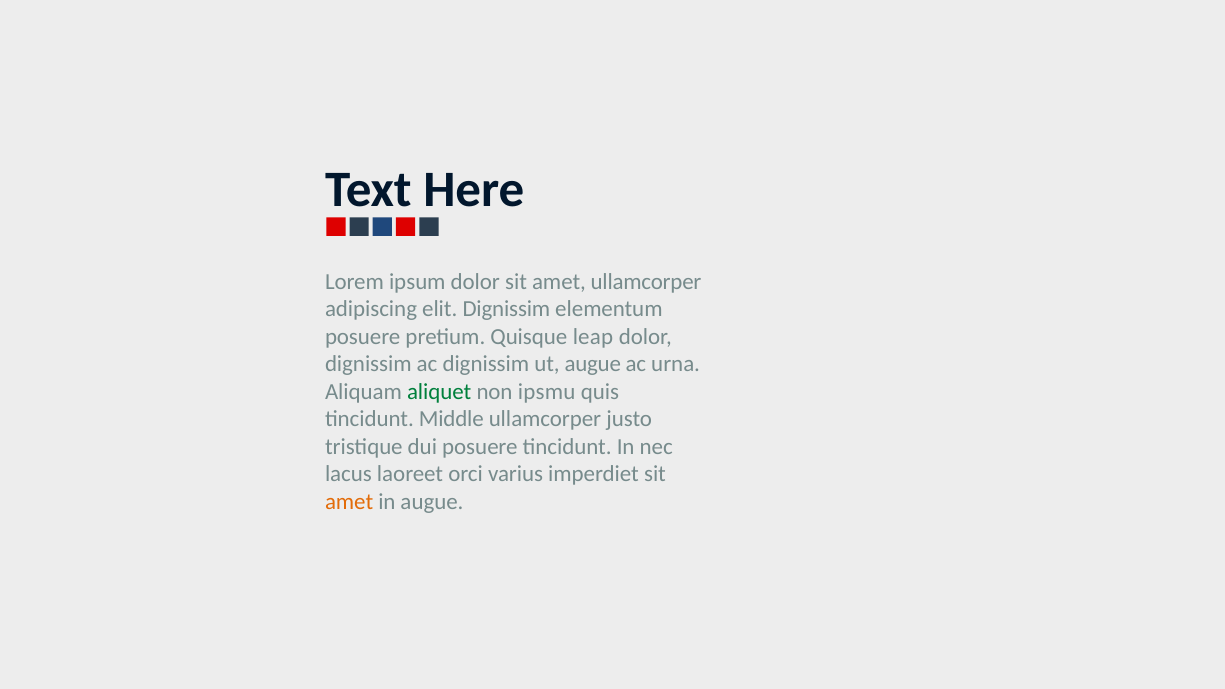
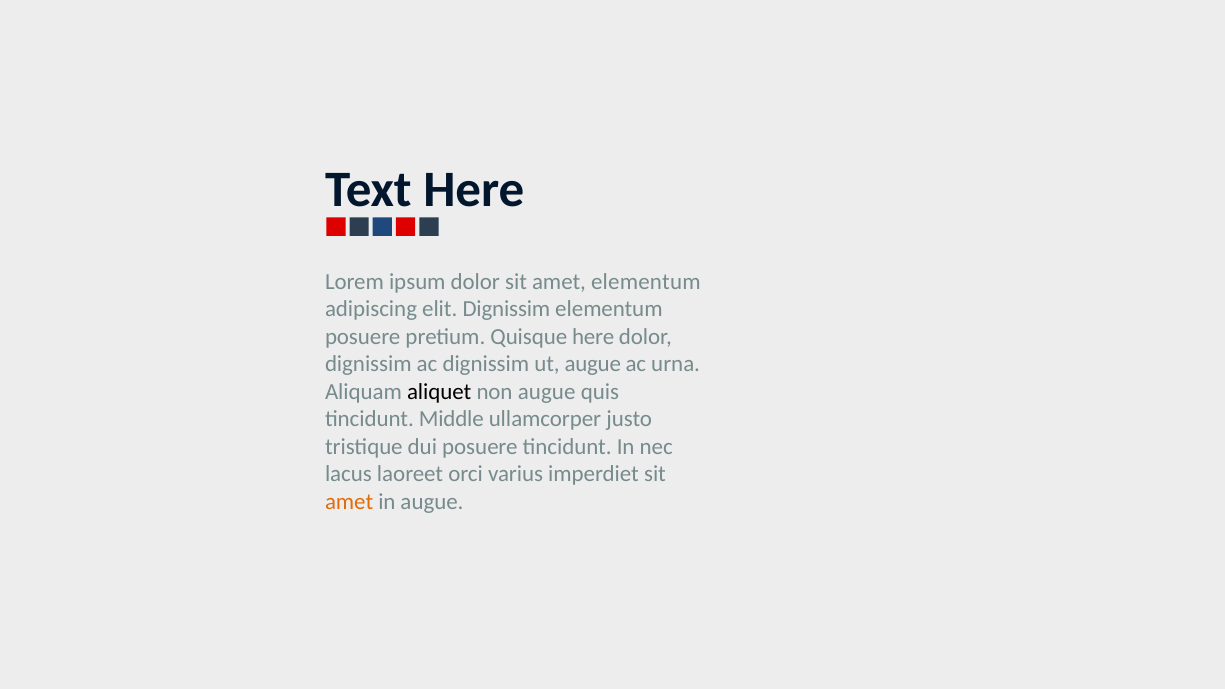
amet ullamcorper: ullamcorper -> elementum
Quisque leap: leap -> here
aliquet colour: green -> black
non ipsmu: ipsmu -> augue
